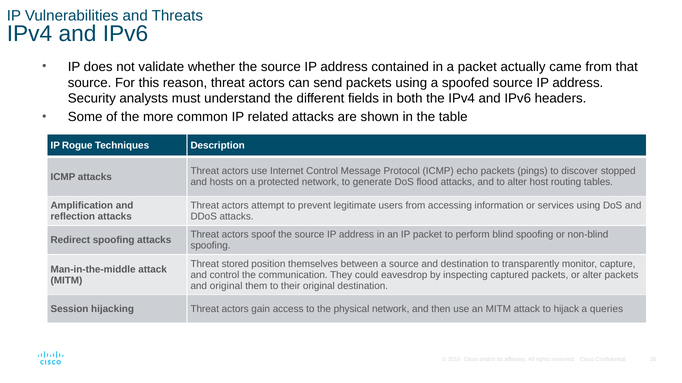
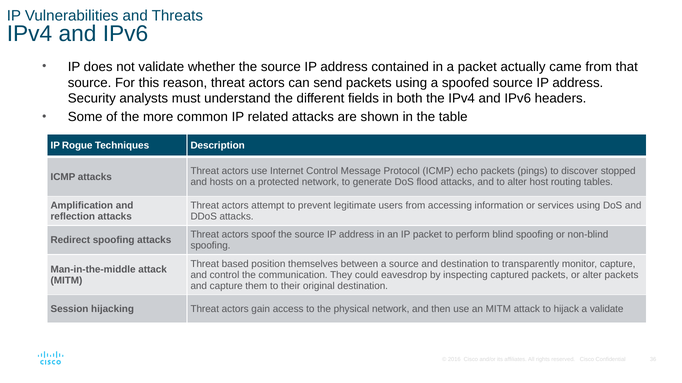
stored: stored -> based
and original: original -> capture
a queries: queries -> validate
